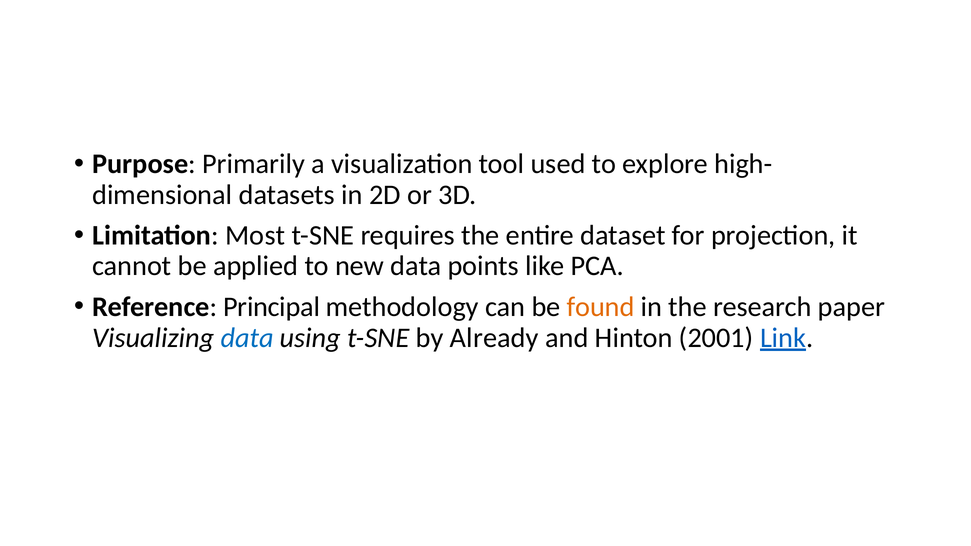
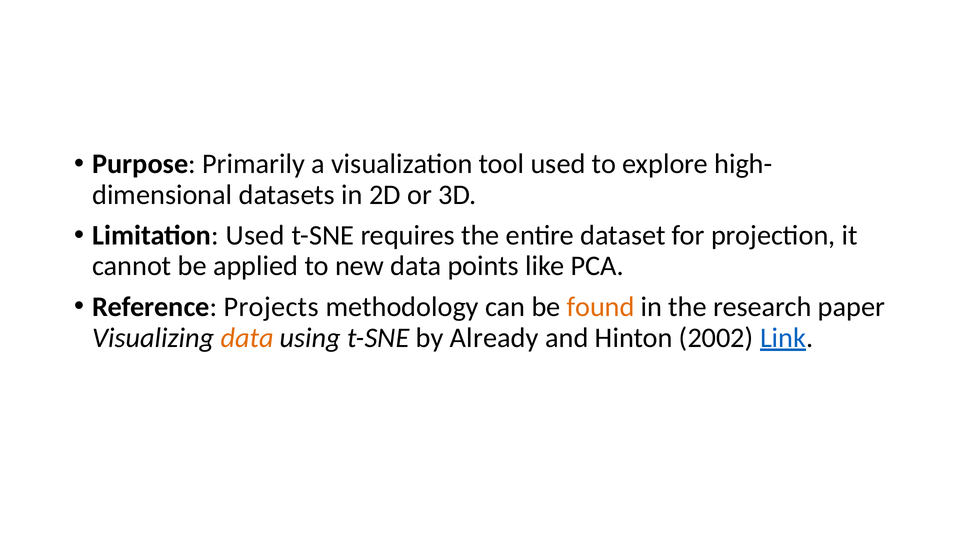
Limitation Most: Most -> Used
Principal: Principal -> Projects
data at (247, 338) colour: blue -> orange
2001: 2001 -> 2002
